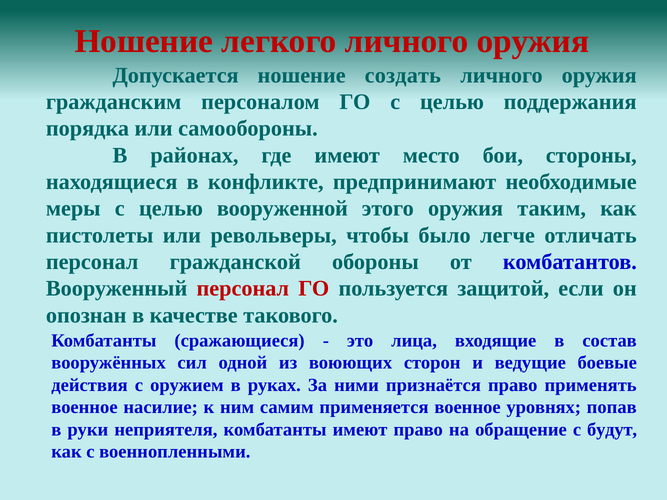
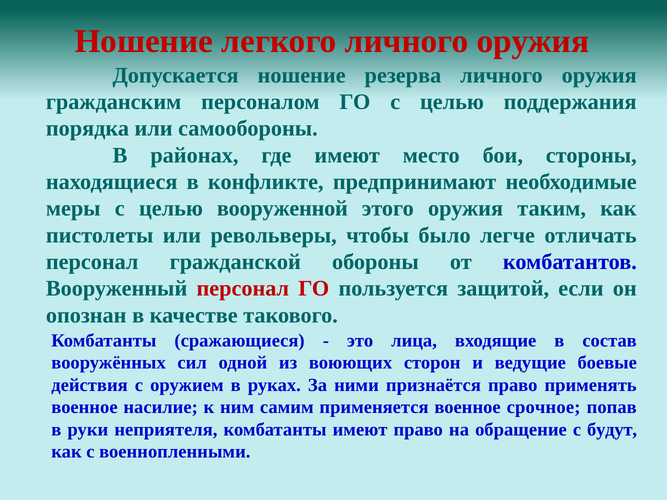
создать: создать -> резерва
уровнях: уровнях -> срочное
